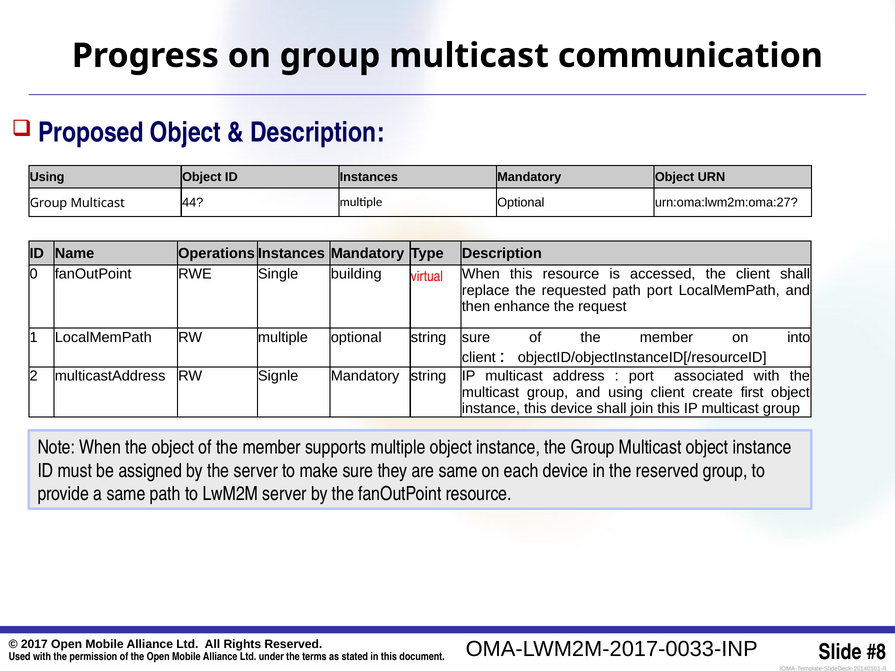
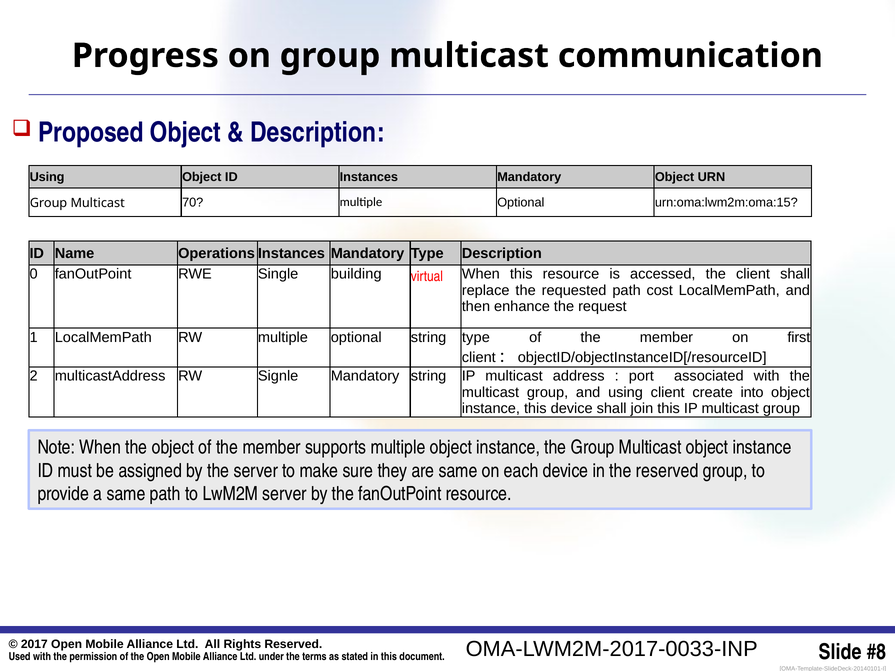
44: 44 -> 70
urn:oma:lwm2m:oma:27: urn:oma:lwm2m:oma:27 -> urn:oma:lwm2m:oma:15
path port: port -> cost
string sure: sure -> type
into: into -> first
first: first -> into
